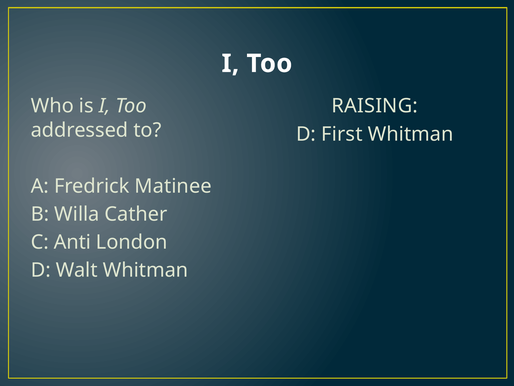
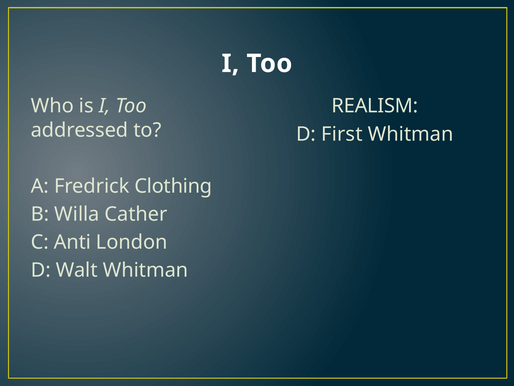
RAISING: RAISING -> REALISM
Matinee: Matinee -> Clothing
